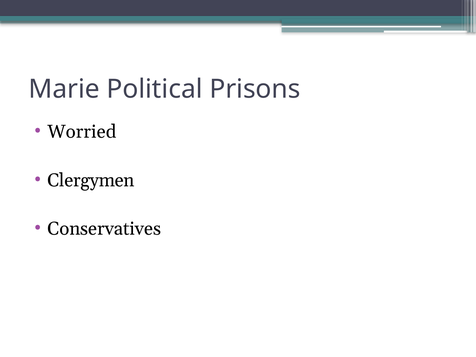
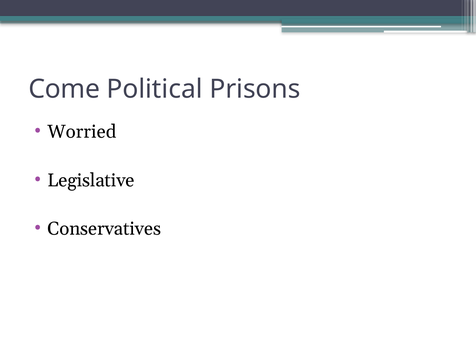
Marie: Marie -> Come
Clergymen: Clergymen -> Legislative
